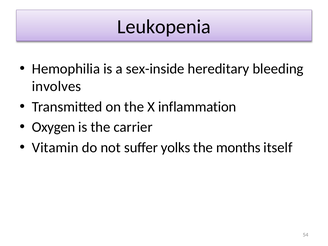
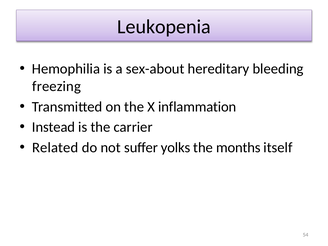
sex-inside: sex-inside -> sex-about
involves: involves -> freezing
Oxygen: Oxygen -> Instead
Vitamin: Vitamin -> Related
